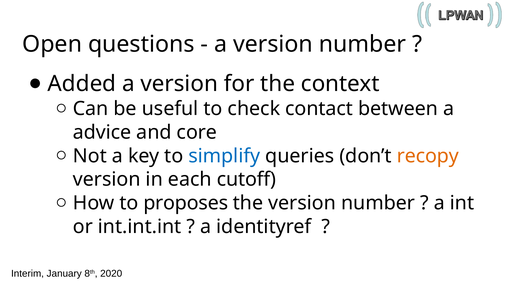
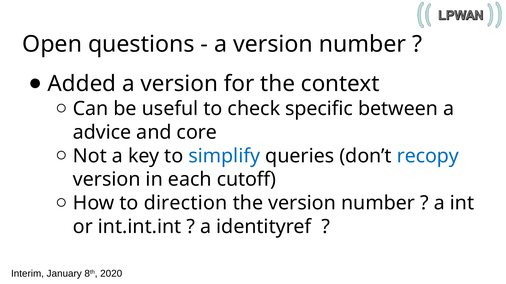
contact: contact -> specific
recopy colour: orange -> blue
proposes: proposes -> direction
